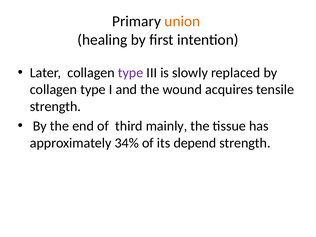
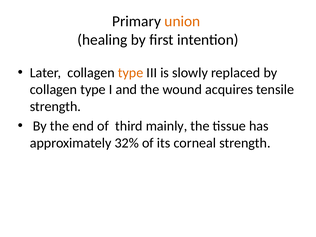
type at (131, 73) colour: purple -> orange
34%: 34% -> 32%
depend: depend -> corneal
